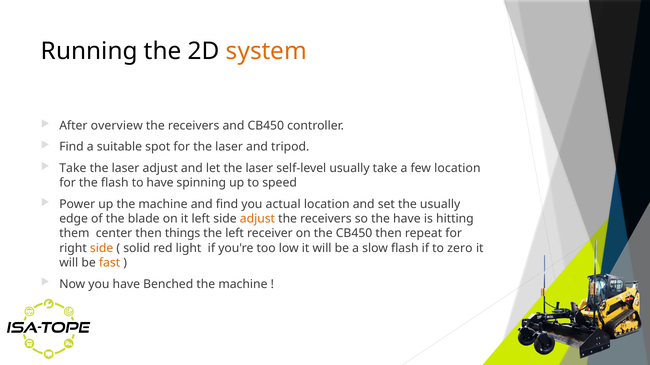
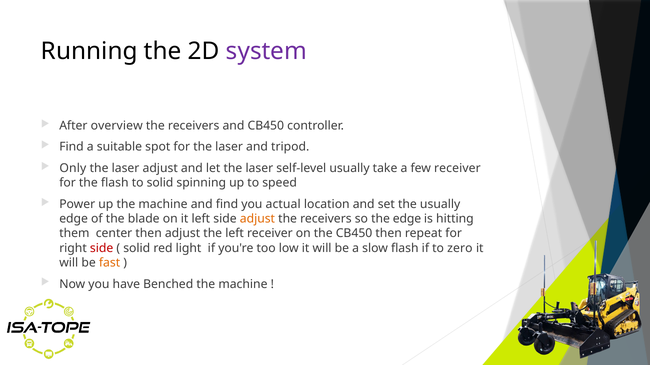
system colour: orange -> purple
Take at (73, 169): Take -> Only
few location: location -> receiver
to have: have -> solid
the have: have -> edge
then things: things -> adjust
side at (102, 248) colour: orange -> red
